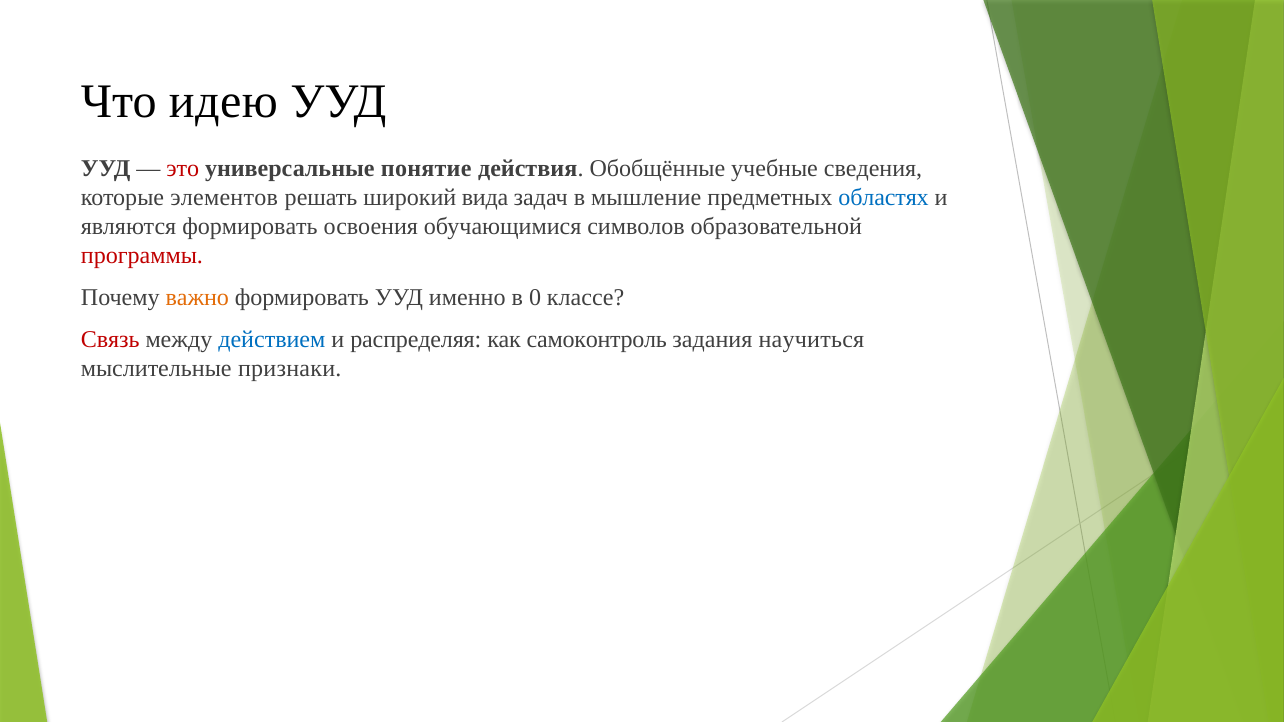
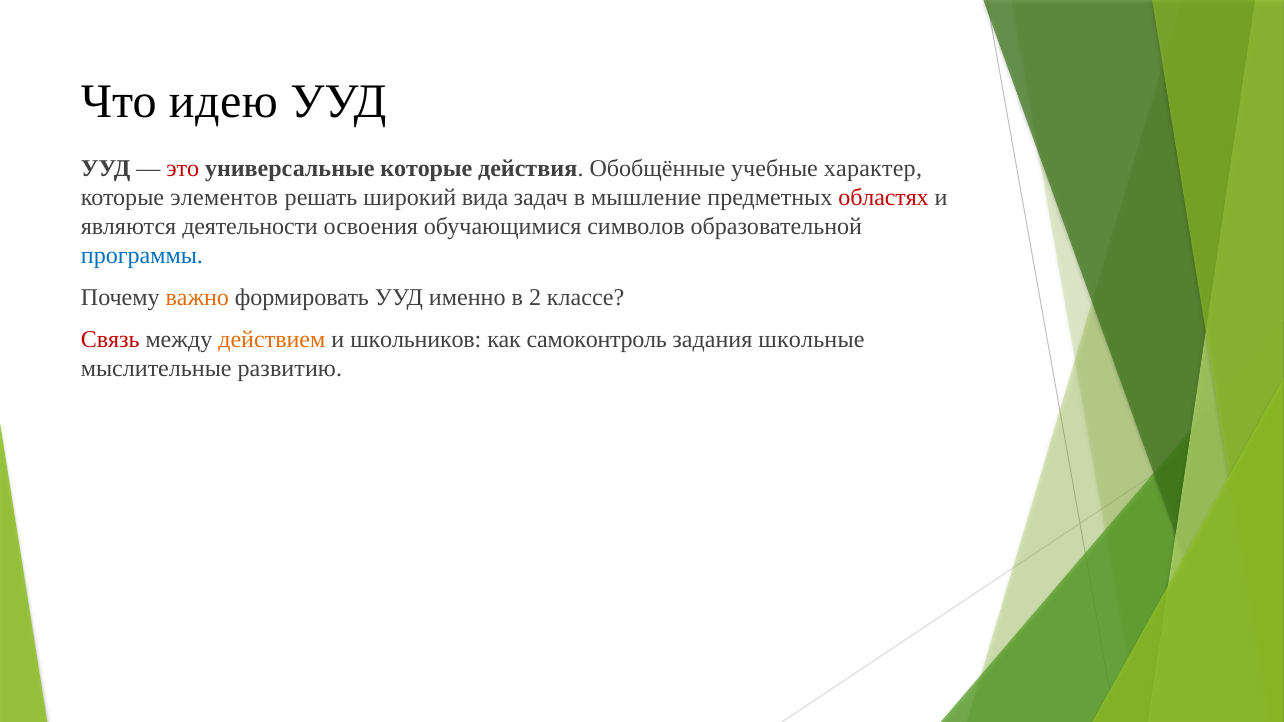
универсальные понятие: понятие -> которые
сведения: сведения -> характер
областях colour: blue -> red
являются формировать: формировать -> деятельности
программы colour: red -> blue
0: 0 -> 2
действием colour: blue -> orange
распределяя: распределяя -> школьников
научиться: научиться -> школьные
признаки: признаки -> развитию
